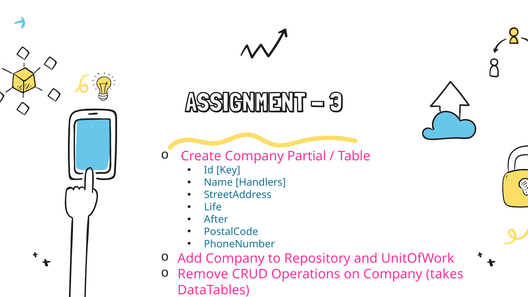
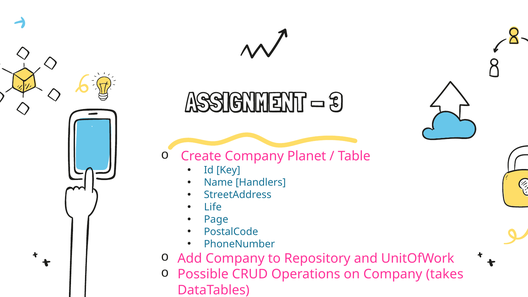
Partial: Partial -> Planet
After: After -> Page
Remove: Remove -> Possible
